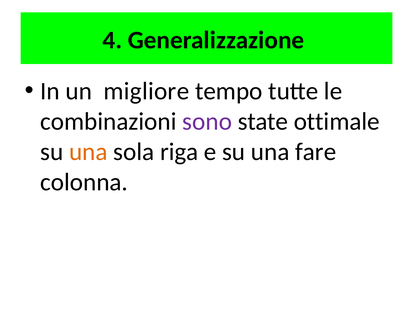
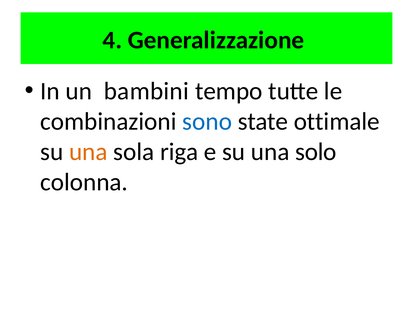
migliore: migliore -> bambini
sono colour: purple -> blue
fare: fare -> solo
